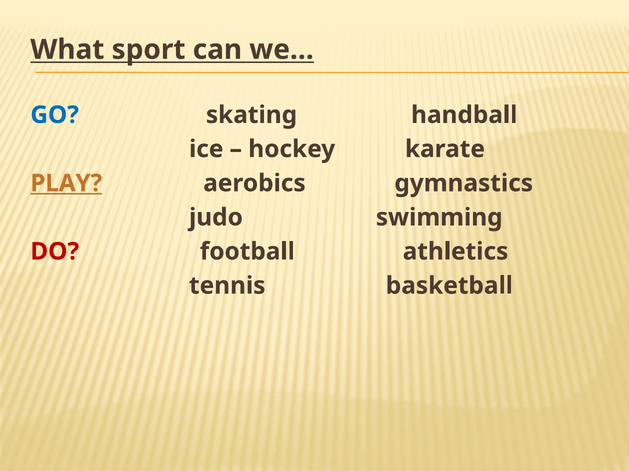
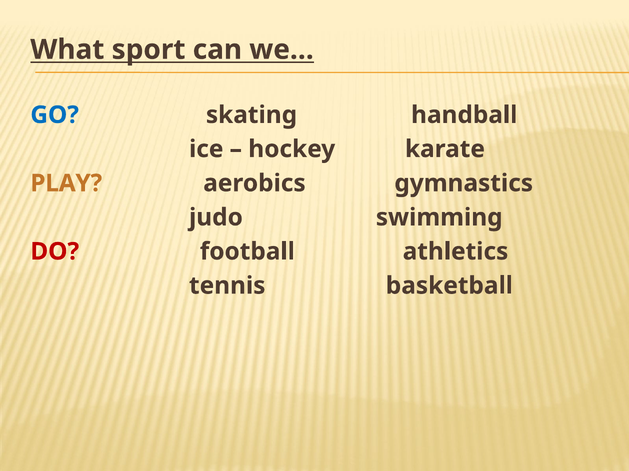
PLAY underline: present -> none
